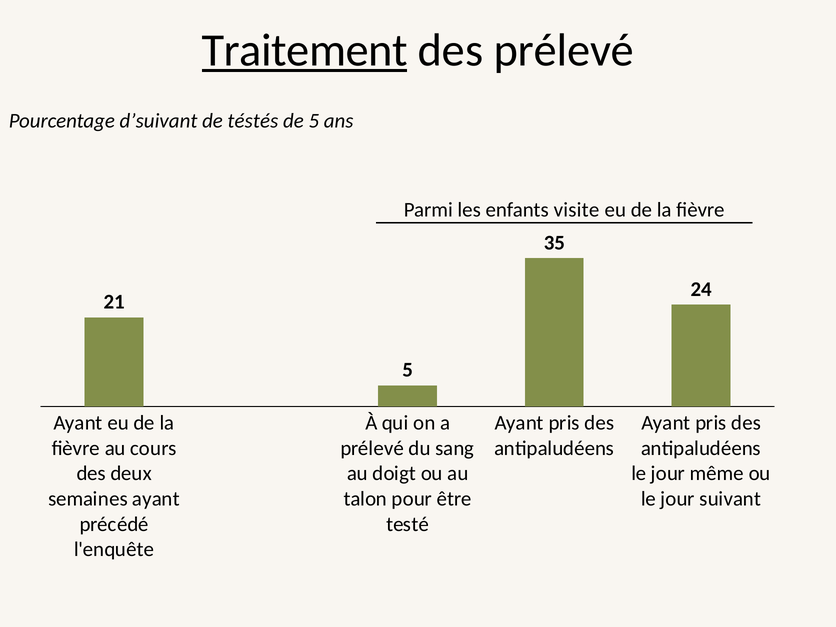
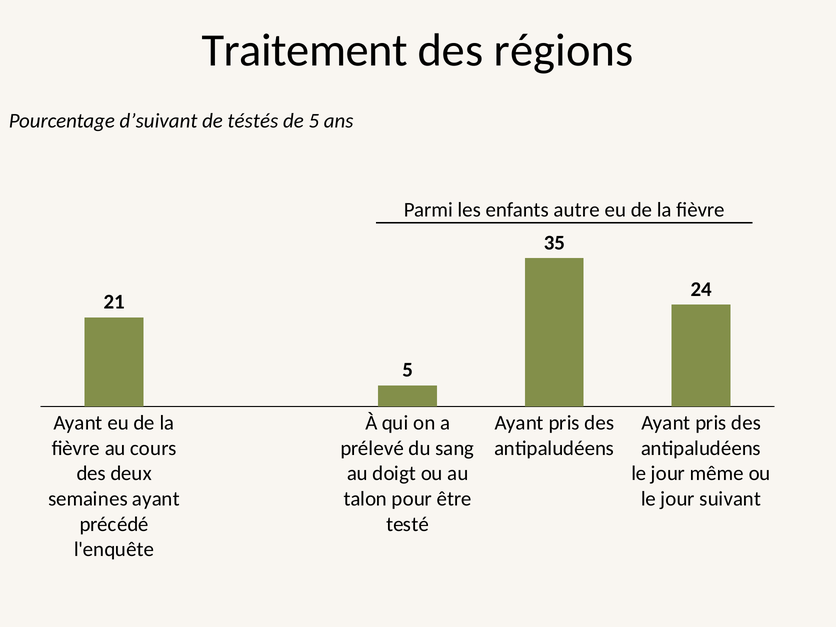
Traitement underline: present -> none
des prélevé: prélevé -> régions
visite: visite -> autre
